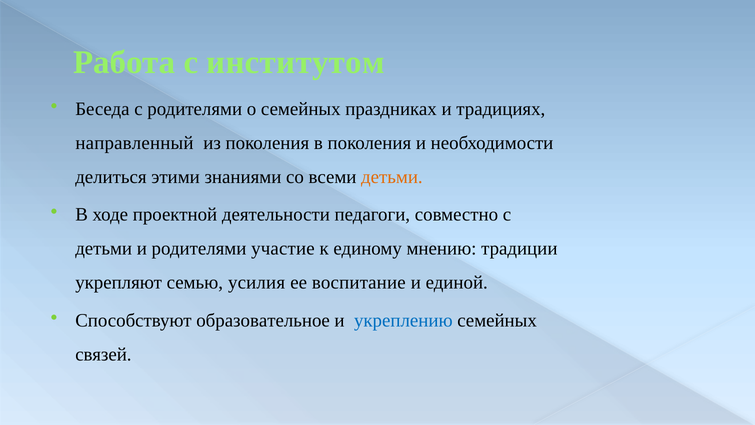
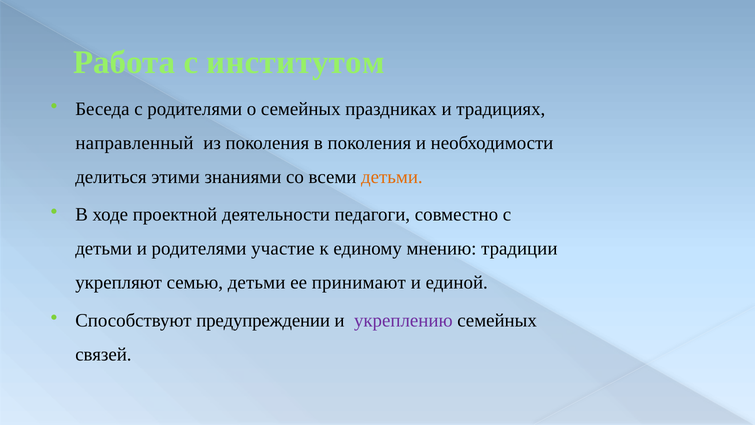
семью усилия: усилия -> детьми
воспитание: воспитание -> принимают
образовательное: образовательное -> предупреждении
укреплению colour: blue -> purple
